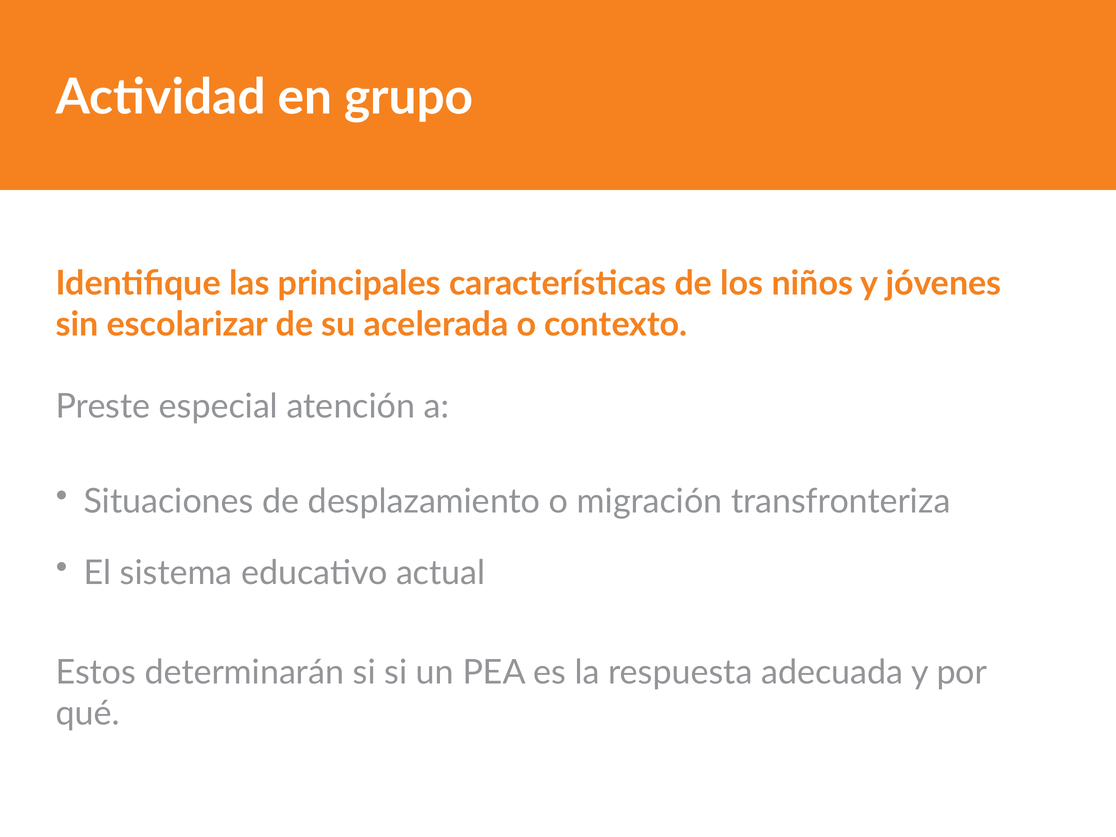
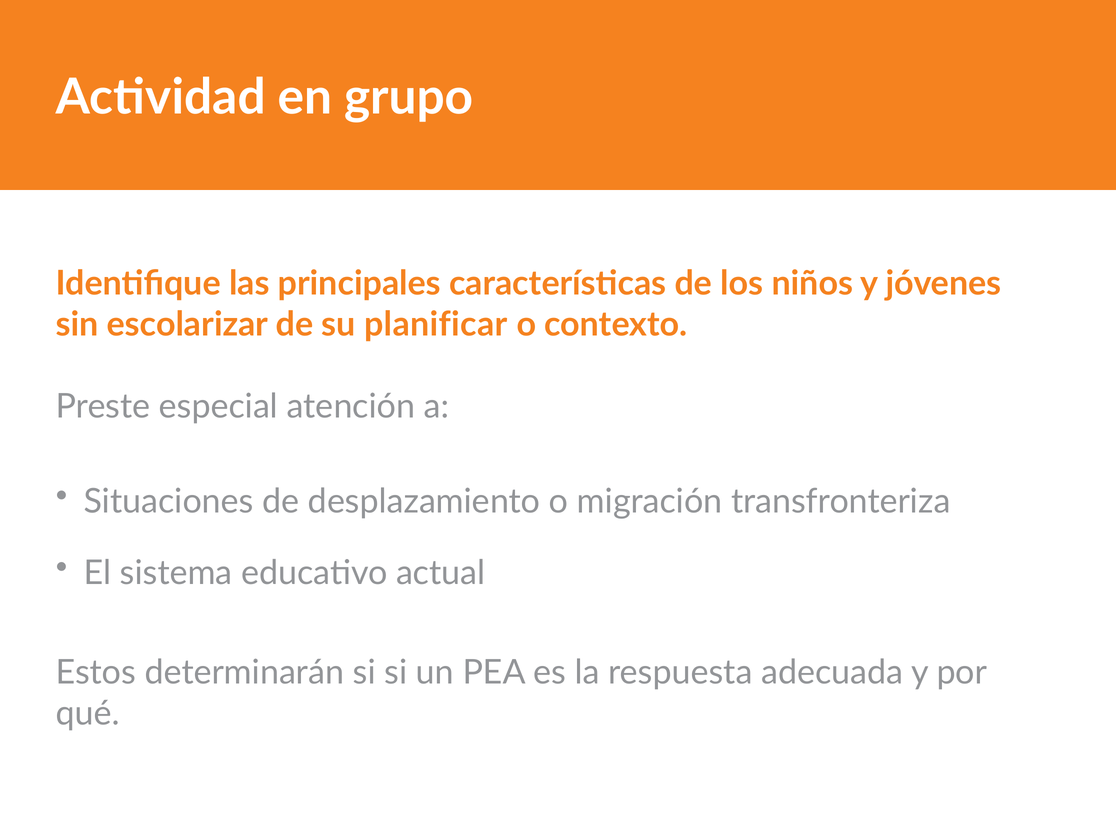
acelerada: acelerada -> planificar
